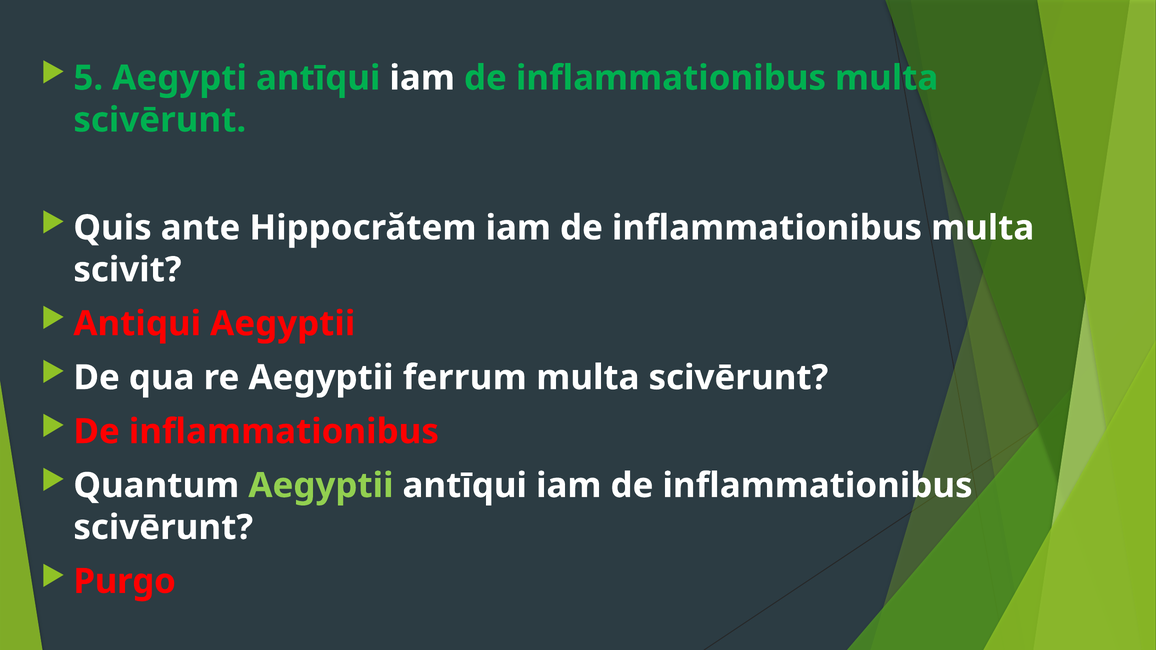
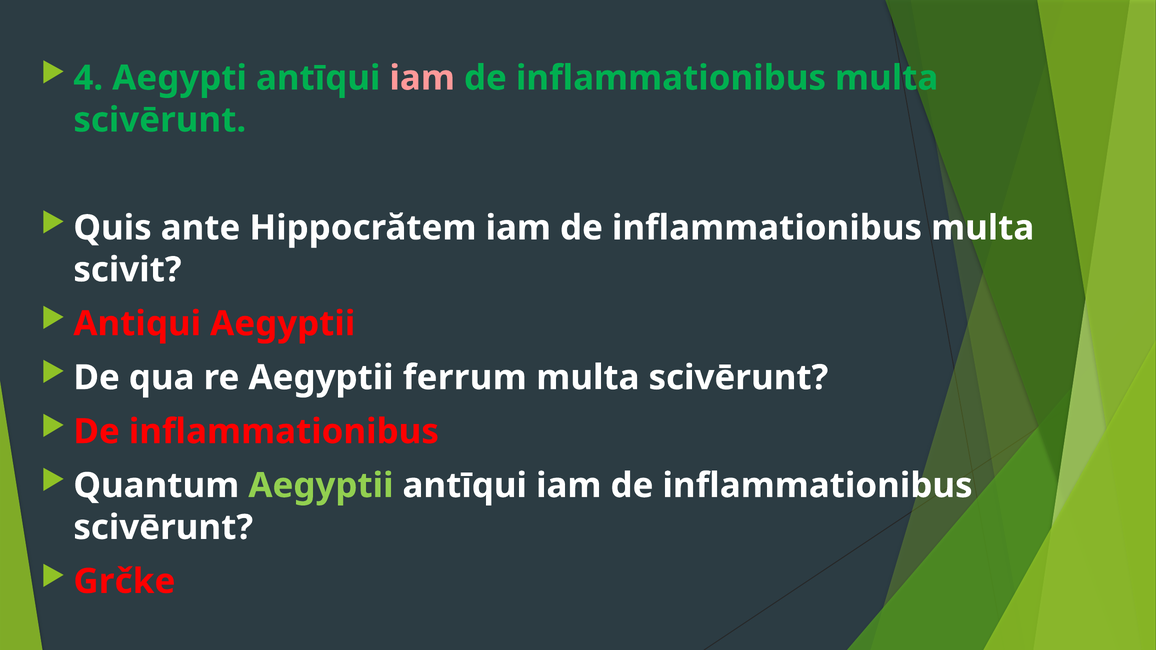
5: 5 -> 4
iam at (422, 78) colour: white -> pink
Purgo: Purgo -> Grčke
